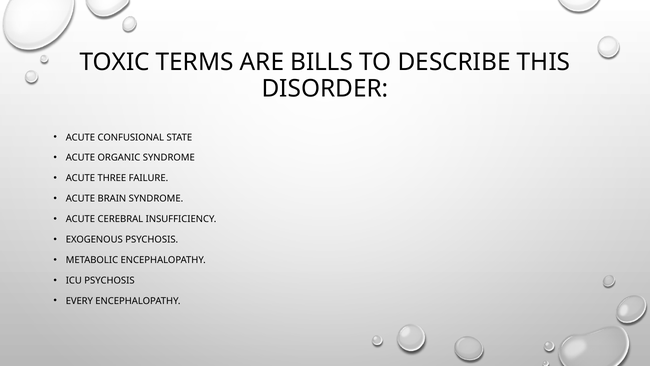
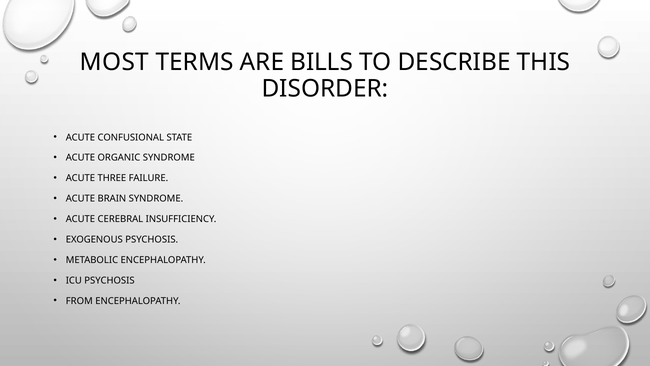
TOXIC: TOXIC -> MOST
EVERY: EVERY -> FROM
